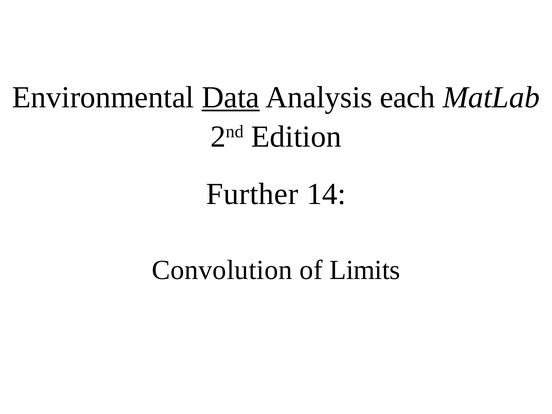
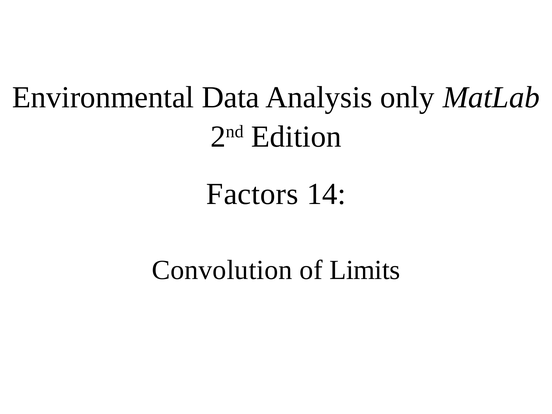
Data underline: present -> none
each: each -> only
Further: Further -> Factors
